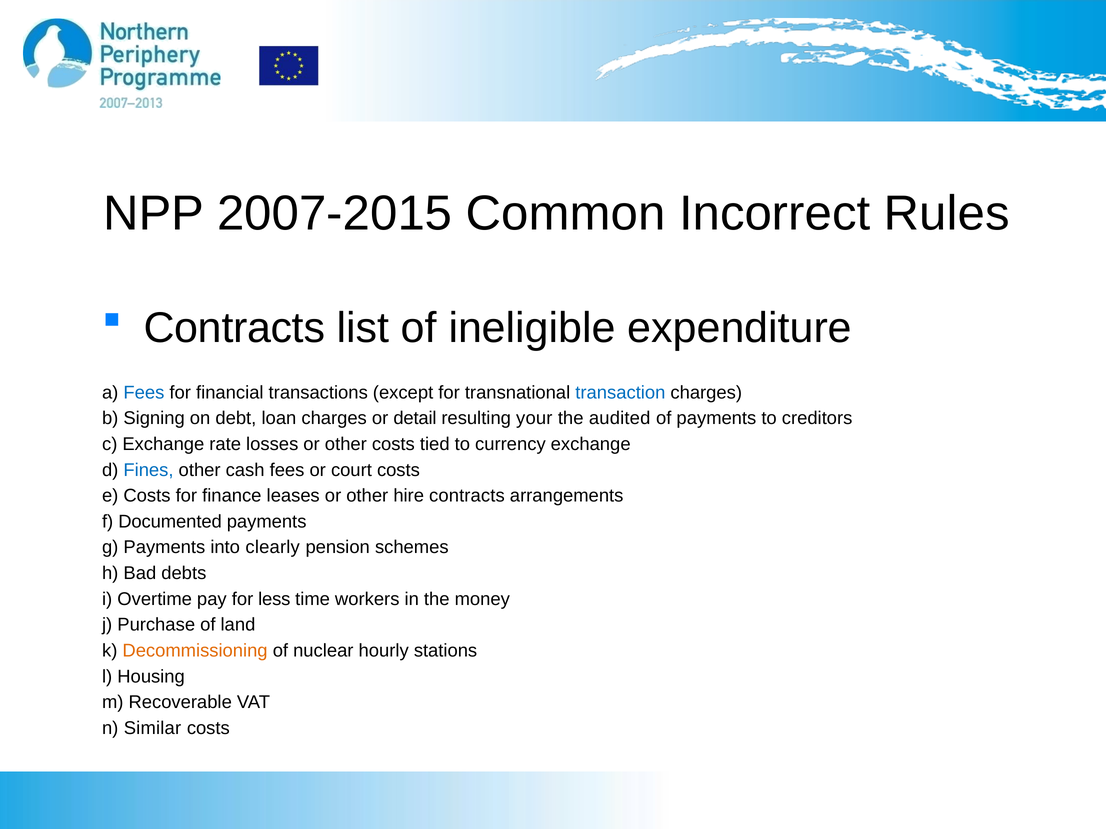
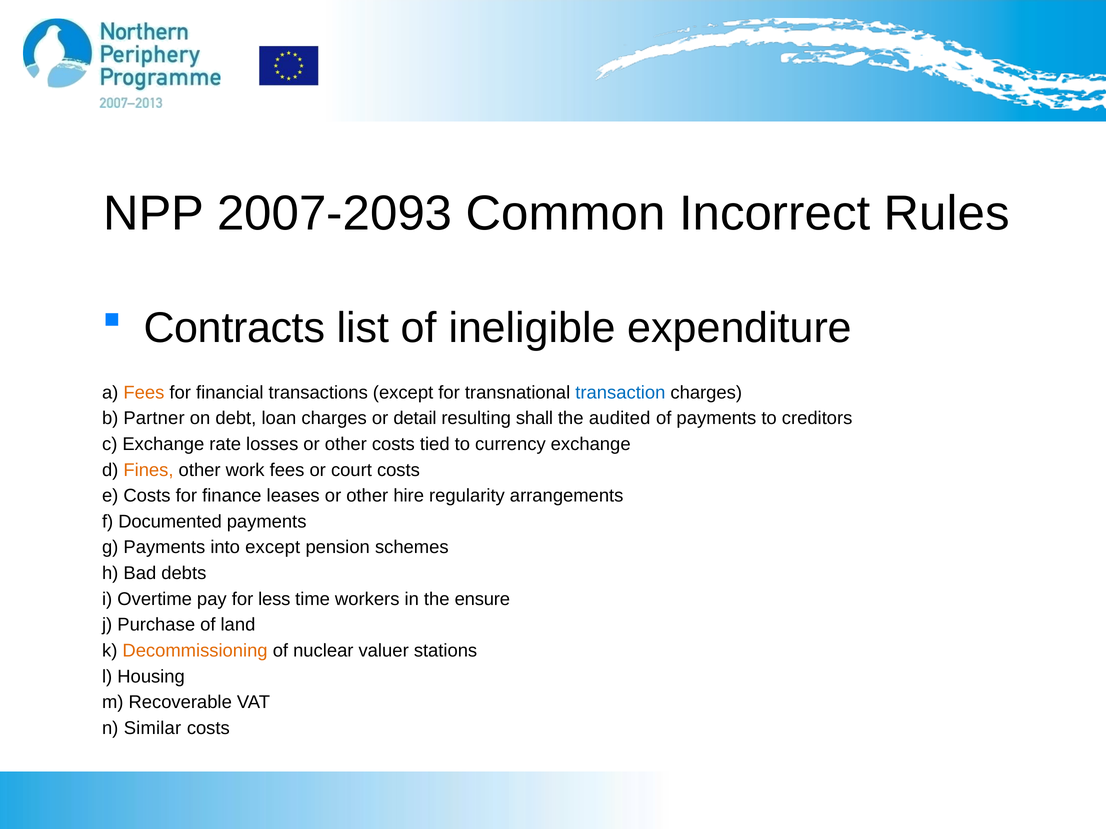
2007-2015: 2007-2015 -> 2007-2093
Fees at (144, 393) colour: blue -> orange
Signing: Signing -> Partner
your: your -> shall
Fines colour: blue -> orange
cash: cash -> work
hire contracts: contracts -> regularity
into clearly: clearly -> except
money: money -> ensure
hourly: hourly -> valuer
